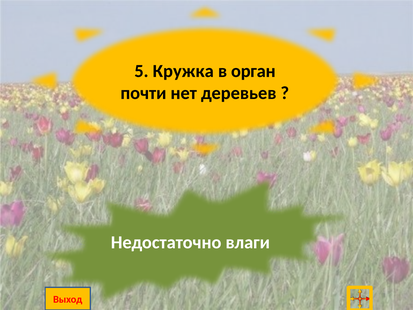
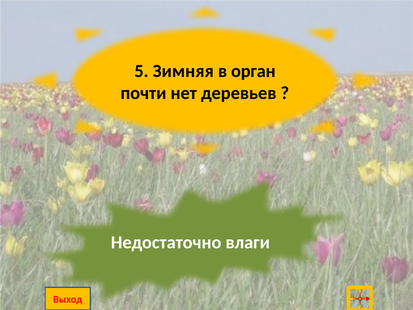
Кружка: Кружка -> Зимняя
